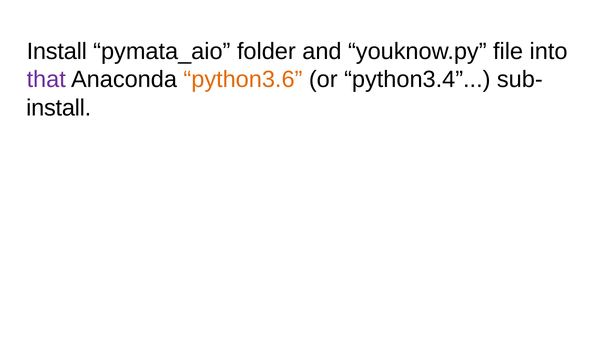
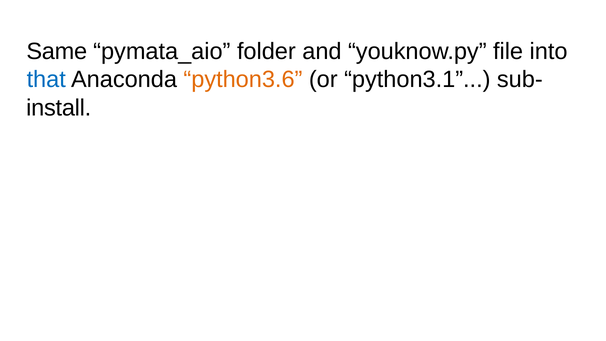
Install at (57, 51): Install -> Same
that colour: purple -> blue
python3.4: python3.4 -> python3.1
